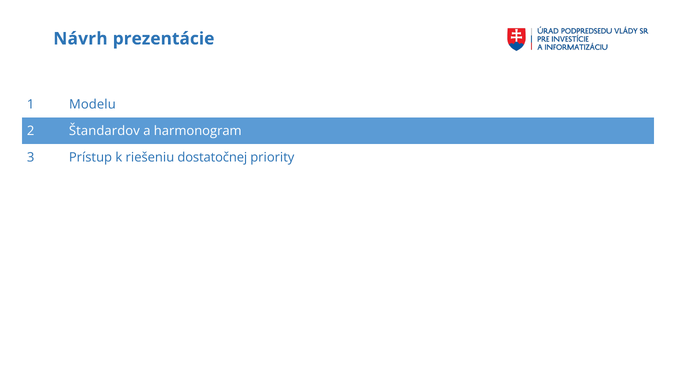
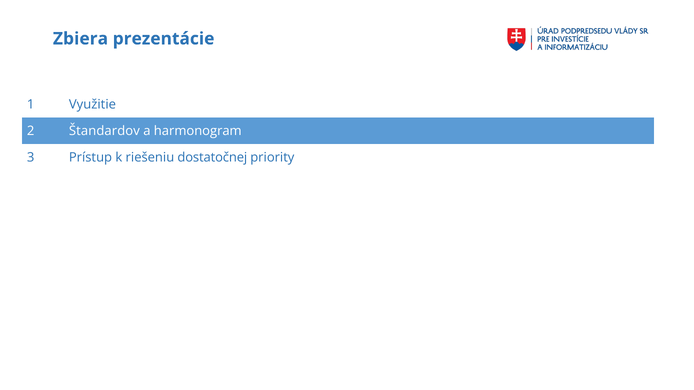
Návrh: Návrh -> Zbiera
Modelu: Modelu -> Využitie
